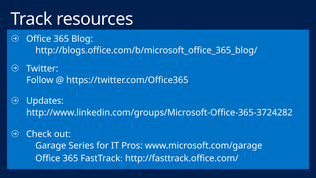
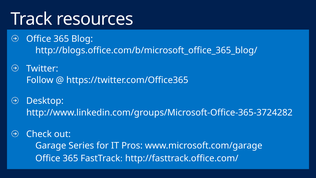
Updates: Updates -> Desktop
